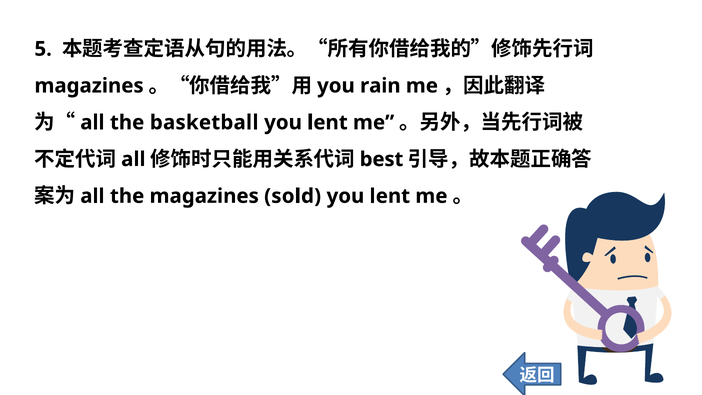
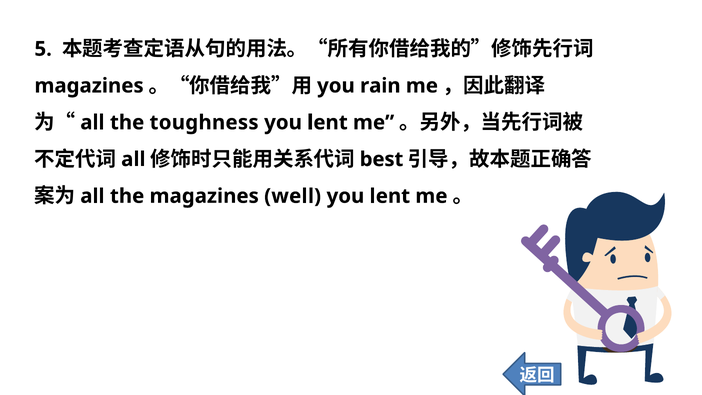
basketball: basketball -> toughness
sold: sold -> well
